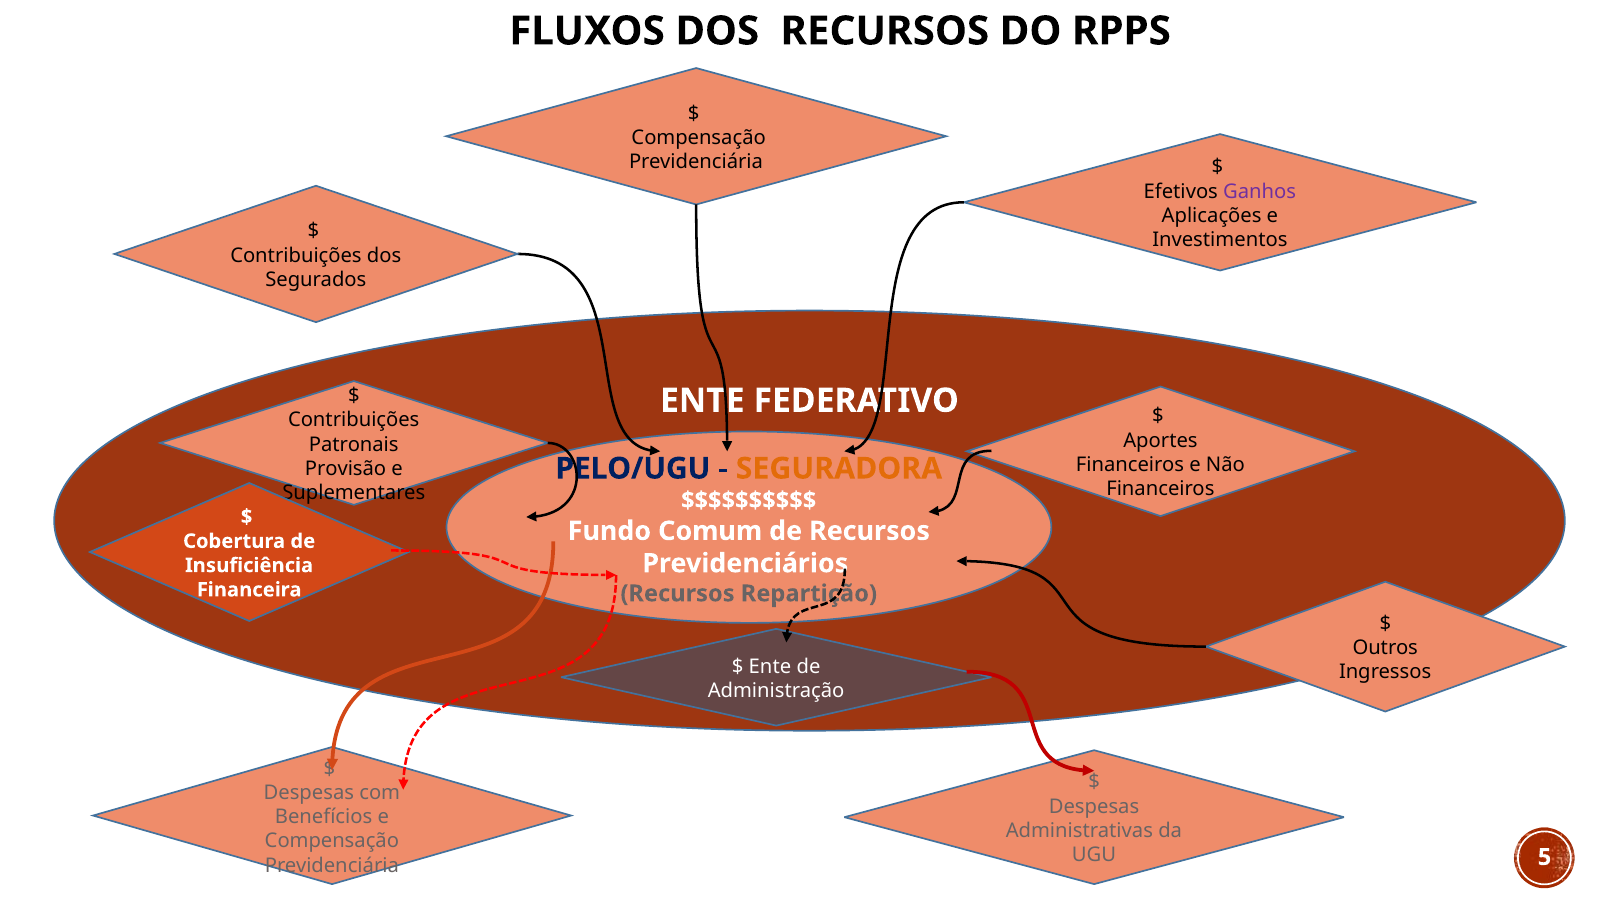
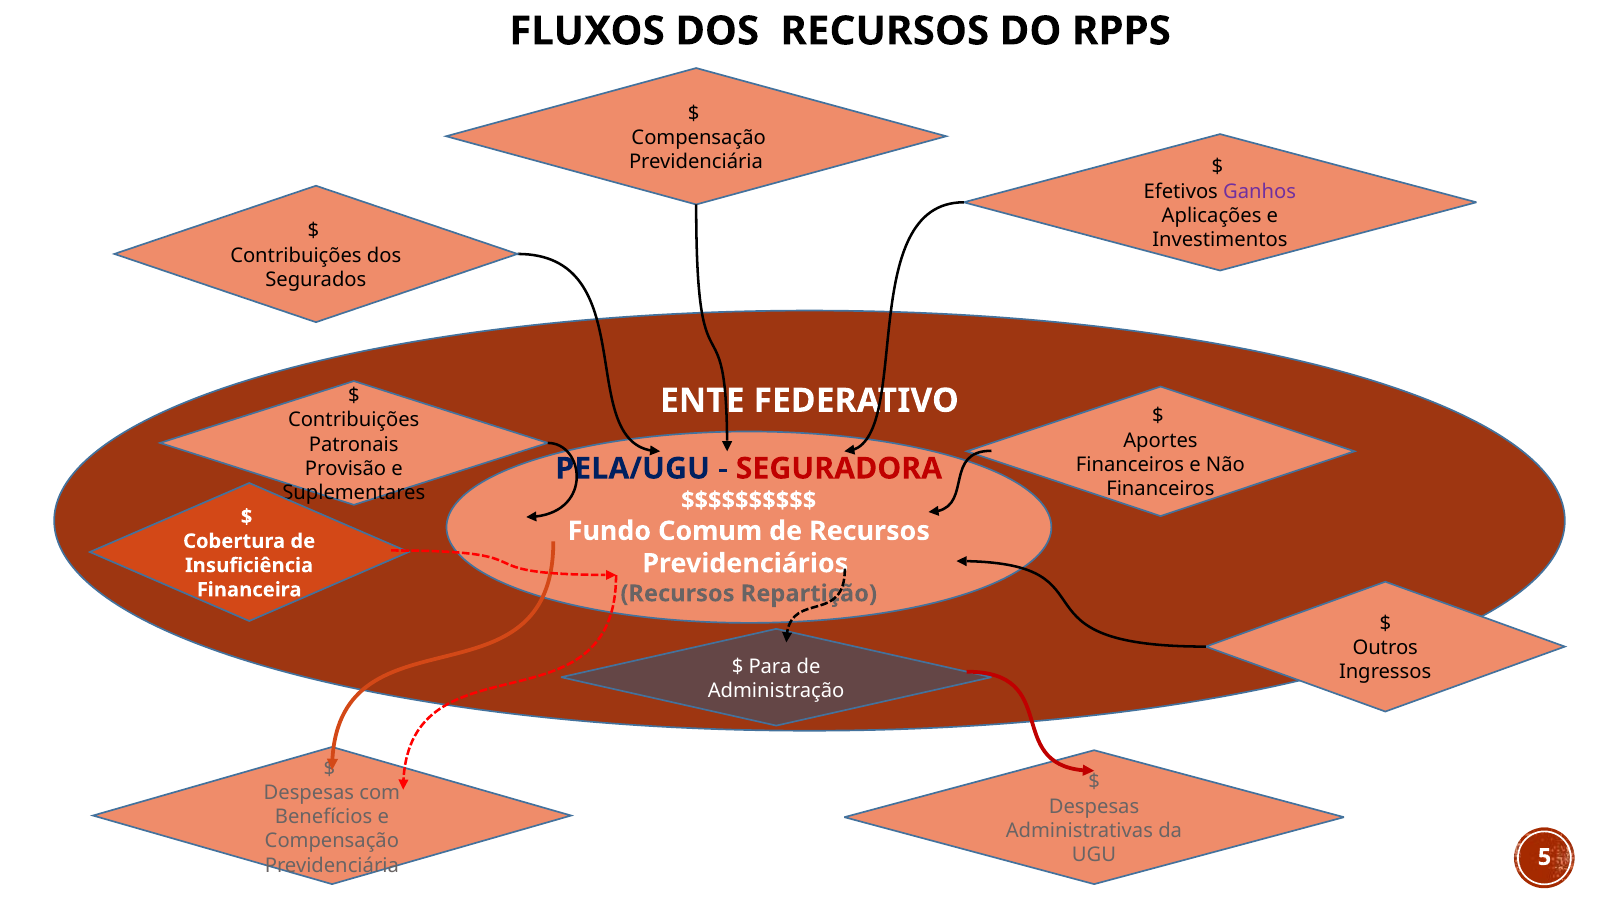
PELO/UGU: PELO/UGU -> PELA/UGU
SEGURADORA colour: orange -> red
Ente at (770, 666): Ente -> Para
